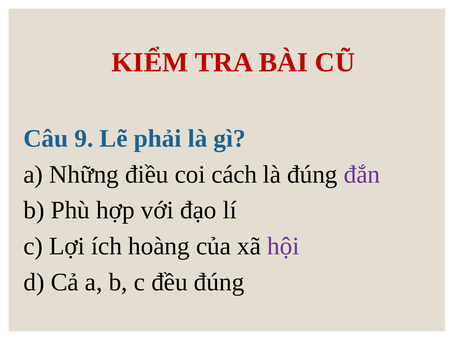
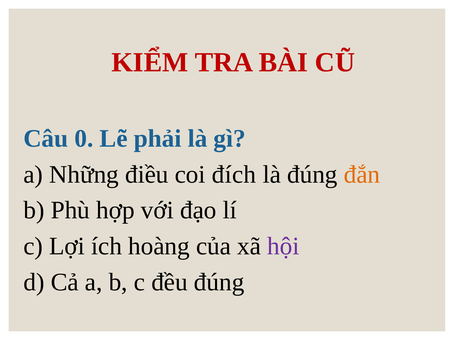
9: 9 -> 0
cách: cách -> đích
đắn colour: purple -> orange
